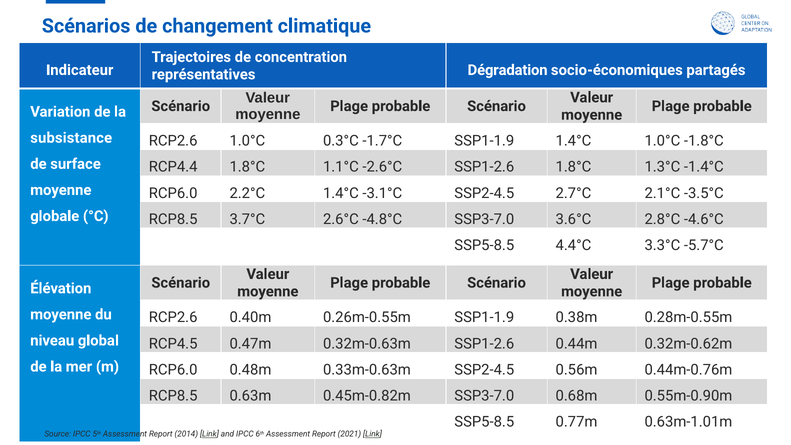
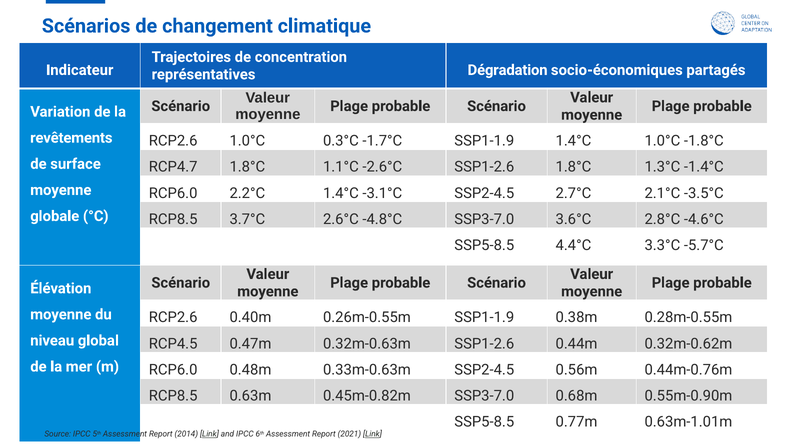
subsistance: subsistance -> revêtements
RCP4.4: RCP4.4 -> RCP4.7
